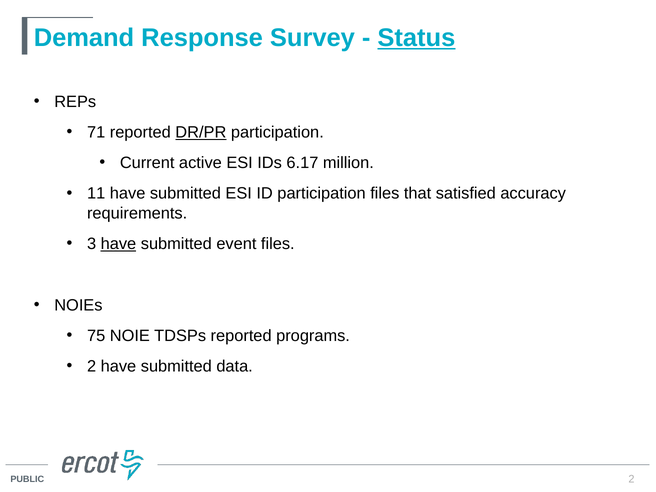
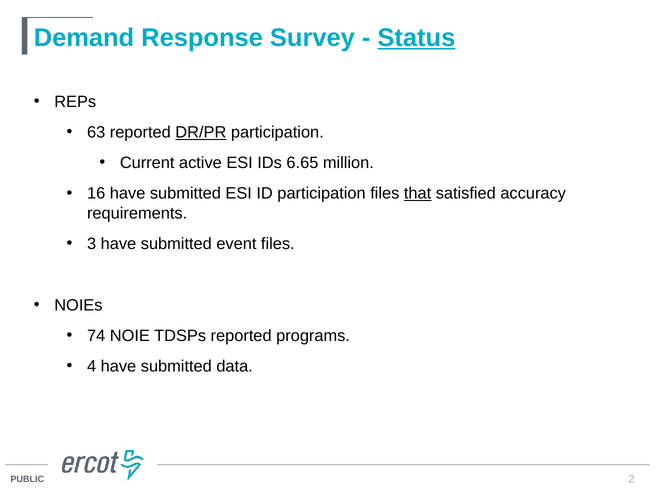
71: 71 -> 63
6.17: 6.17 -> 6.65
11: 11 -> 16
that underline: none -> present
have at (118, 244) underline: present -> none
75: 75 -> 74
2 at (92, 366): 2 -> 4
